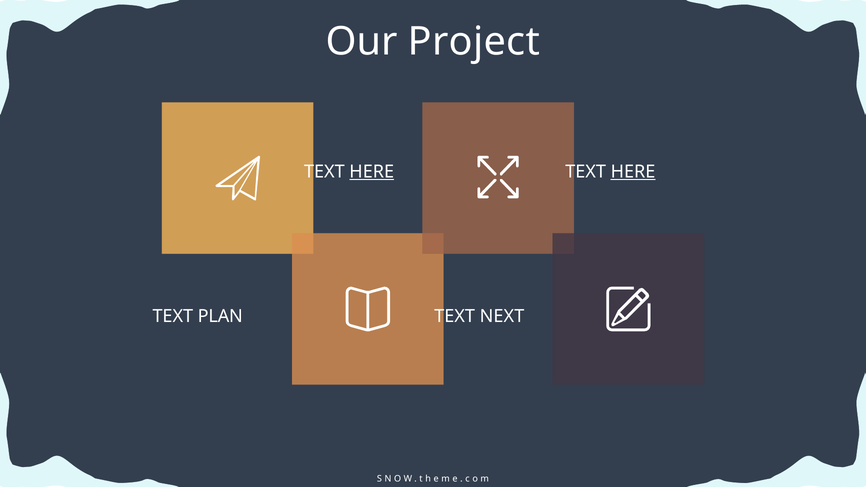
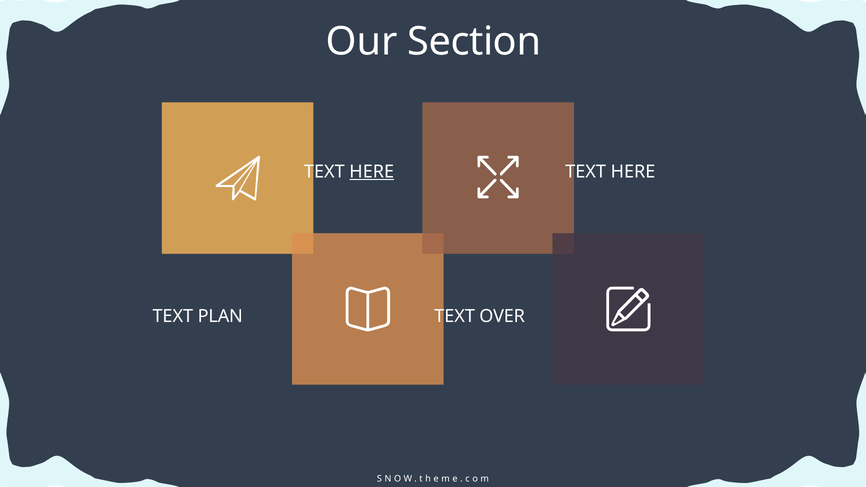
Project: Project -> Section
HERE at (633, 172) underline: present -> none
NEXT: NEXT -> OVER
